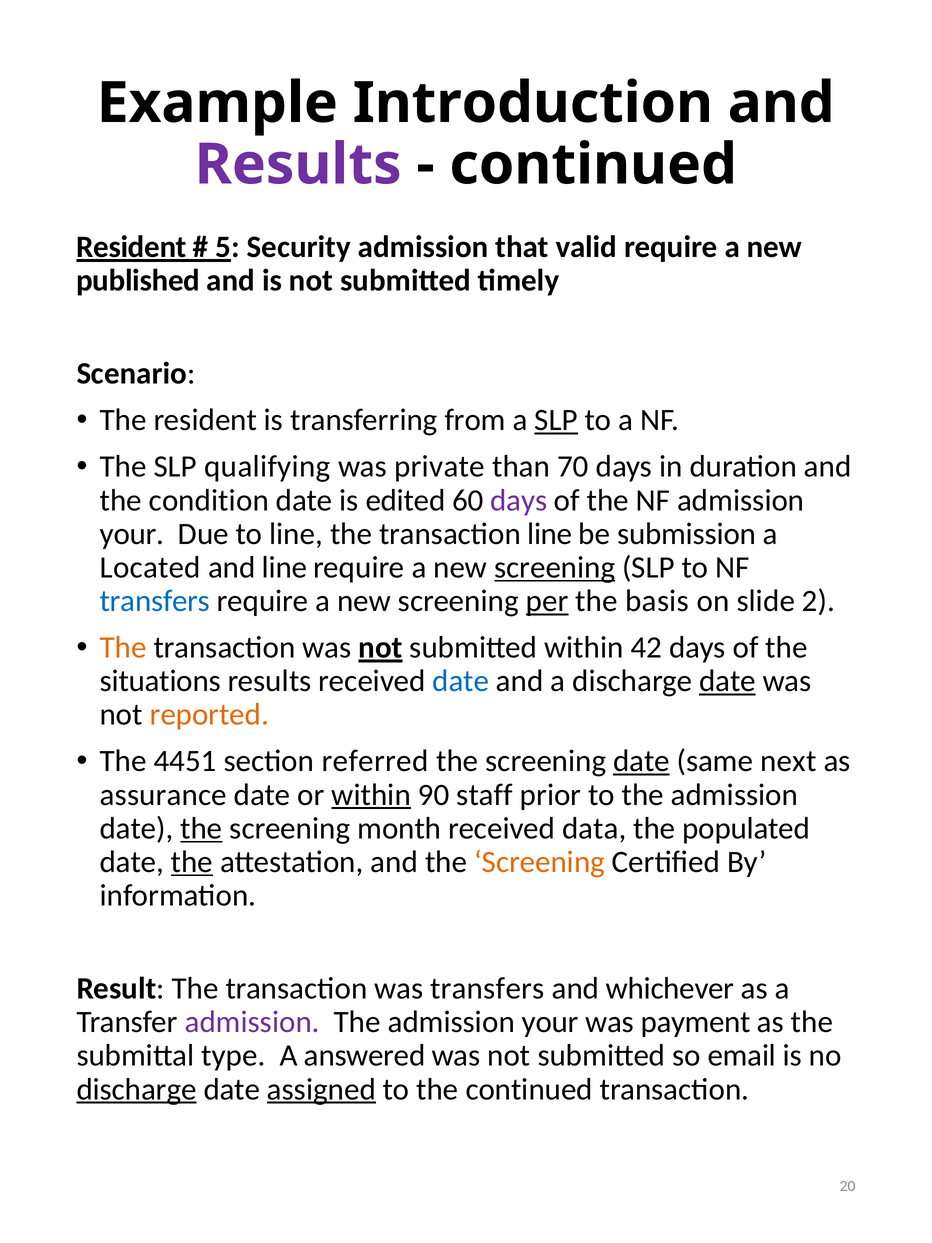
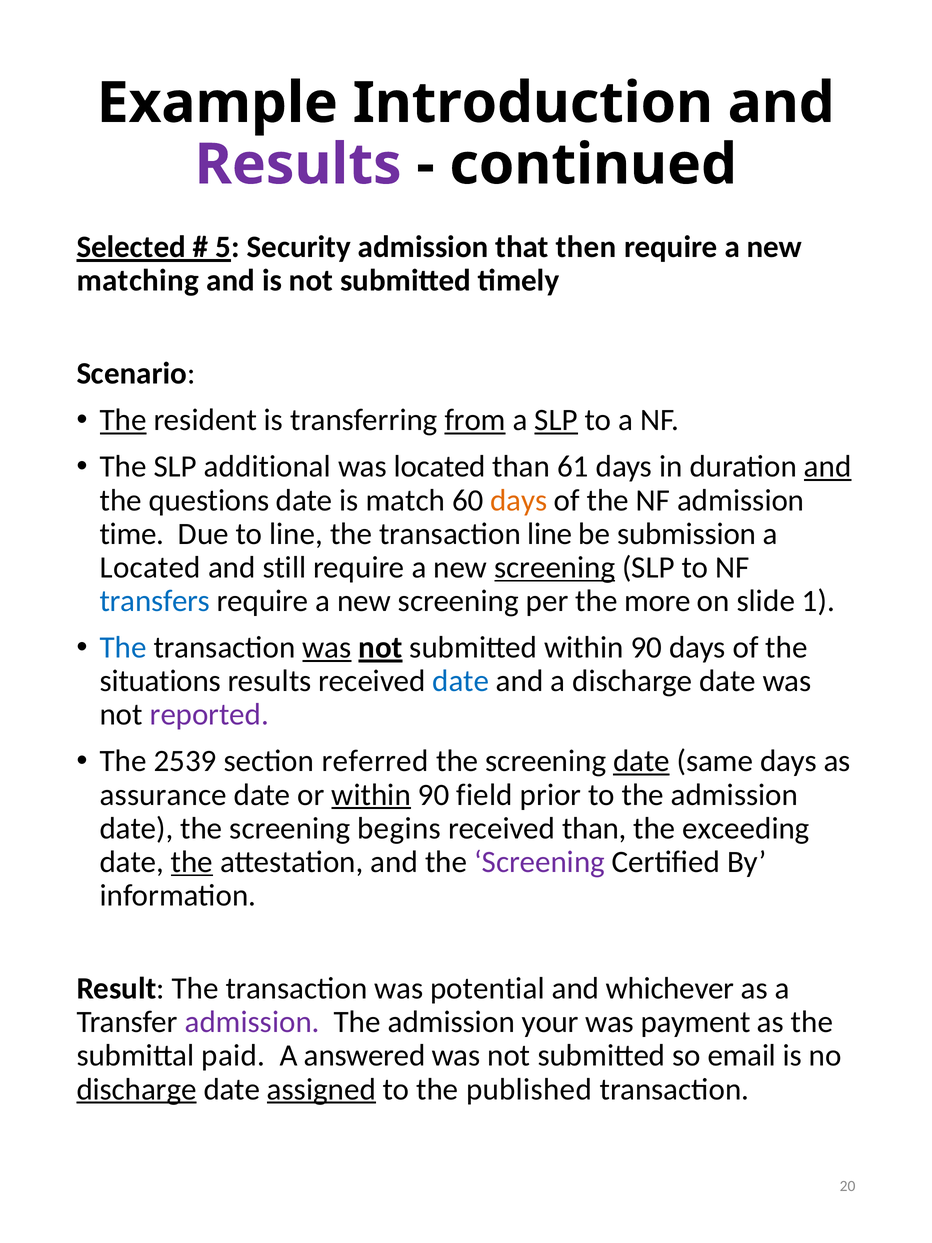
Resident at (131, 247): Resident -> Selected
valid: valid -> then
published: published -> matching
The at (123, 420) underline: none -> present
from underline: none -> present
qualifying: qualifying -> additional
was private: private -> located
70: 70 -> 61
and at (828, 467) underline: none -> present
condition: condition -> questions
edited: edited -> match
days at (519, 500) colour: purple -> orange
your at (132, 534): your -> time
and line: line -> still
per underline: present -> none
basis: basis -> more
2: 2 -> 1
The at (123, 647) colour: orange -> blue
was at (327, 647) underline: none -> present
submitted within 42: 42 -> 90
date at (727, 681) underline: present -> none
reported colour: orange -> purple
4451: 4451 -> 2539
same next: next -> days
staff: staff -> field
the at (201, 828) underline: present -> none
month: month -> begins
received data: data -> than
populated: populated -> exceeding
Screening at (540, 862) colour: orange -> purple
was transfers: transfers -> potential
type: type -> paid
the continued: continued -> published
